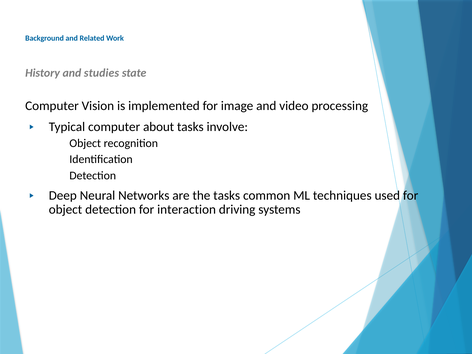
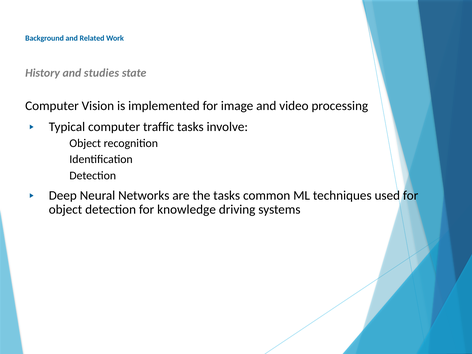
about: about -> traffic
interaction: interaction -> knowledge
